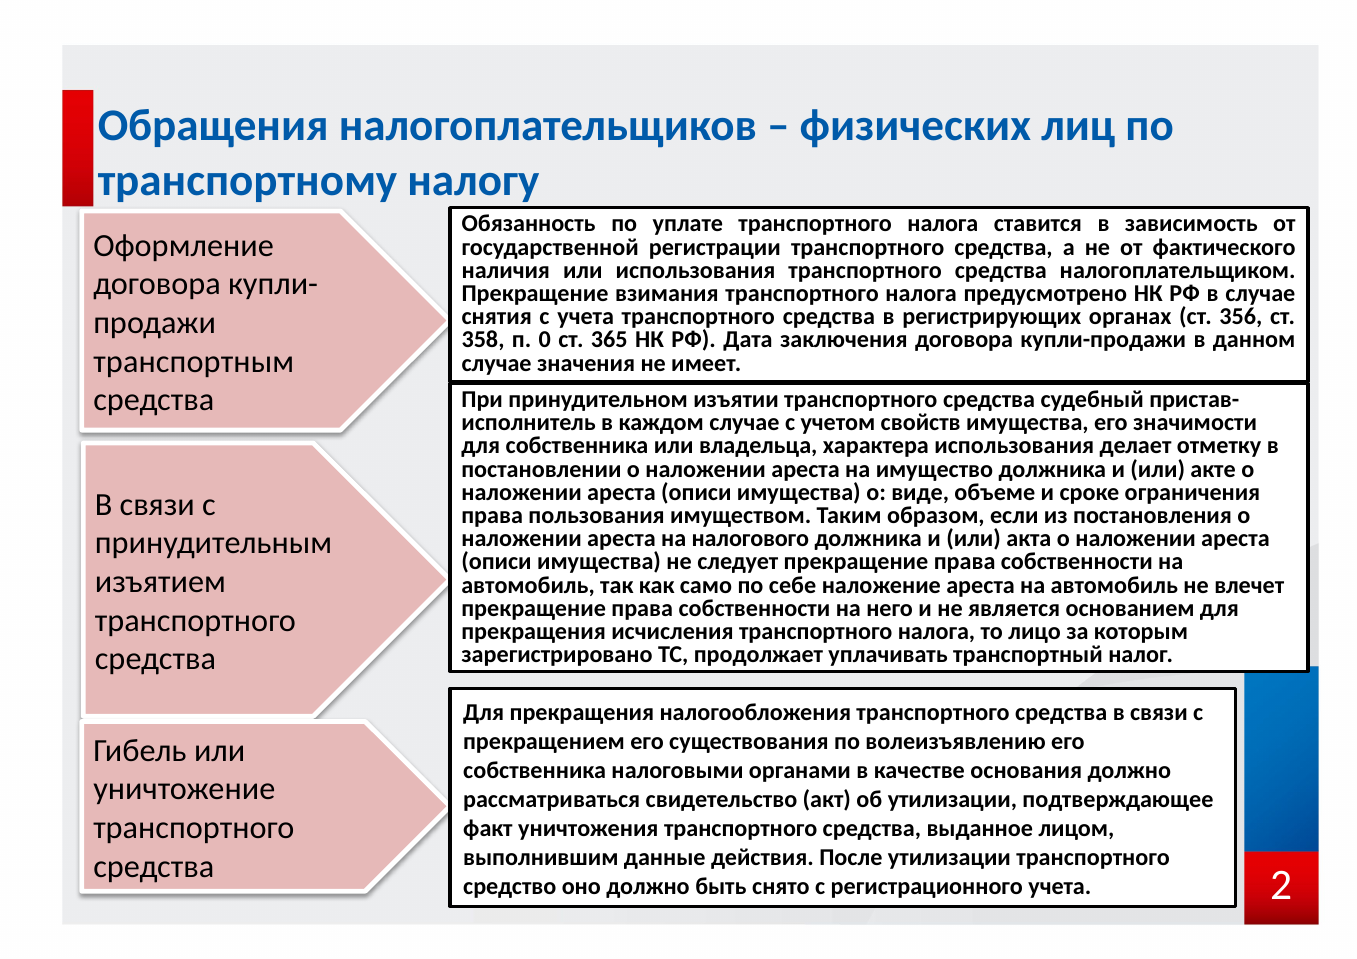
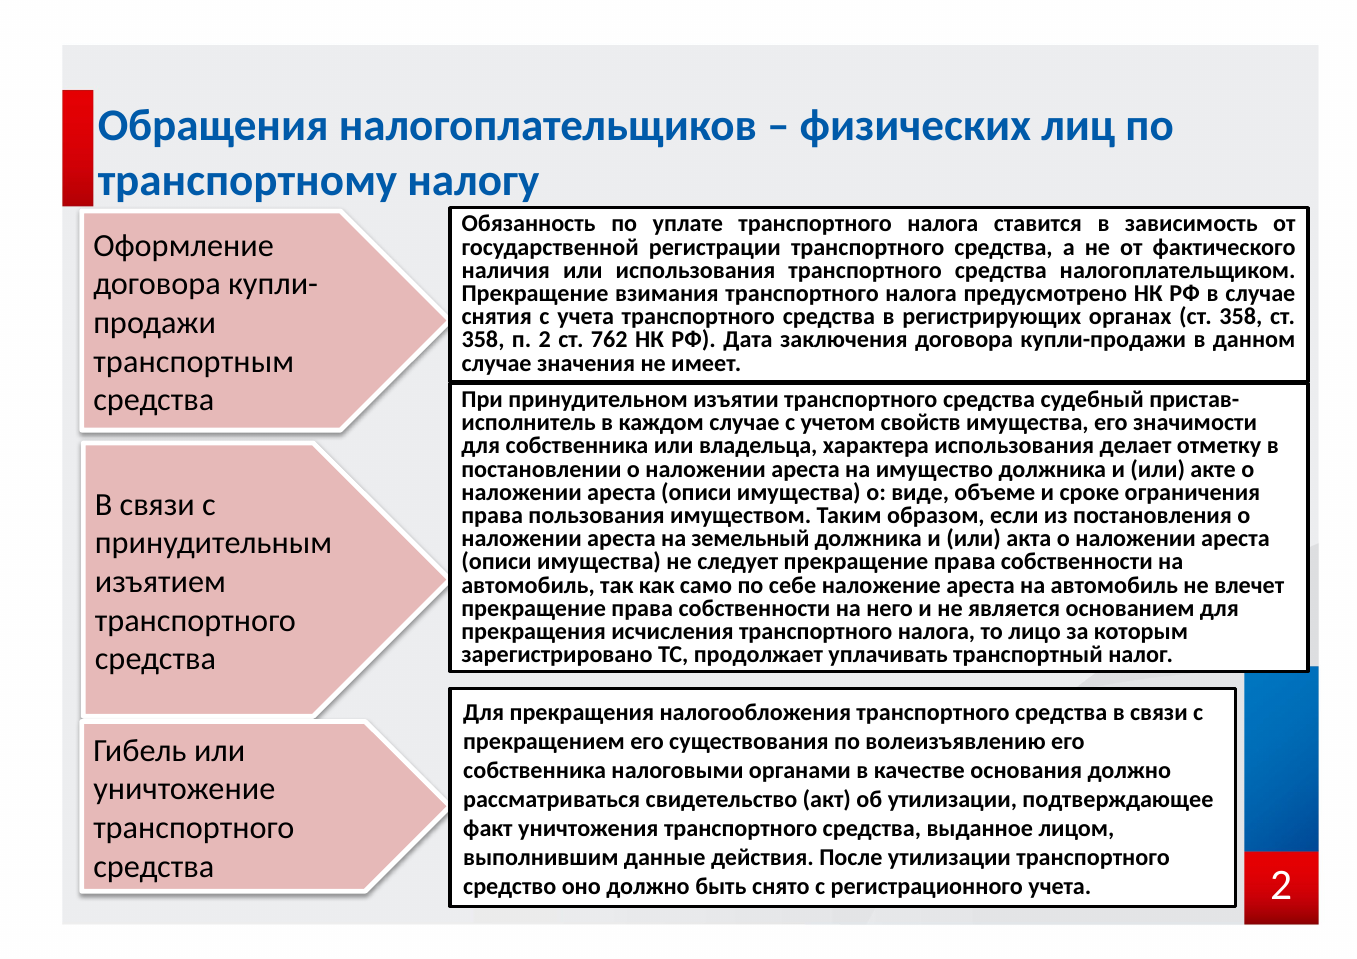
органах ст 356: 356 -> 358
п 0: 0 -> 2
365: 365 -> 762
налогового: налогового -> земельный
